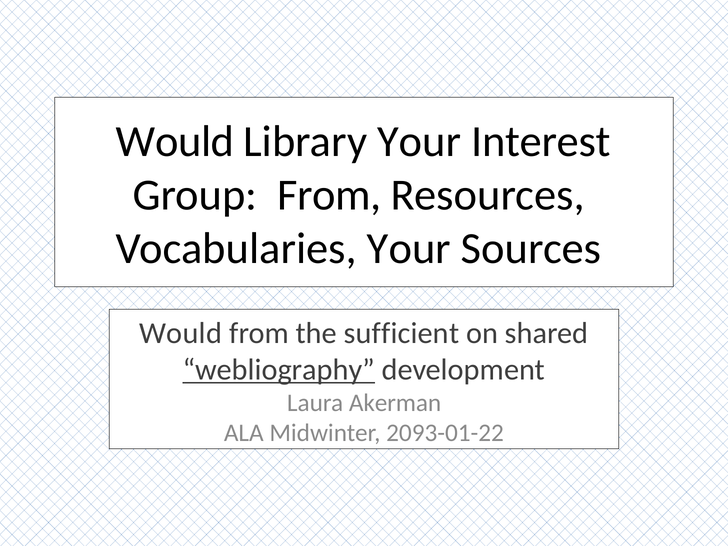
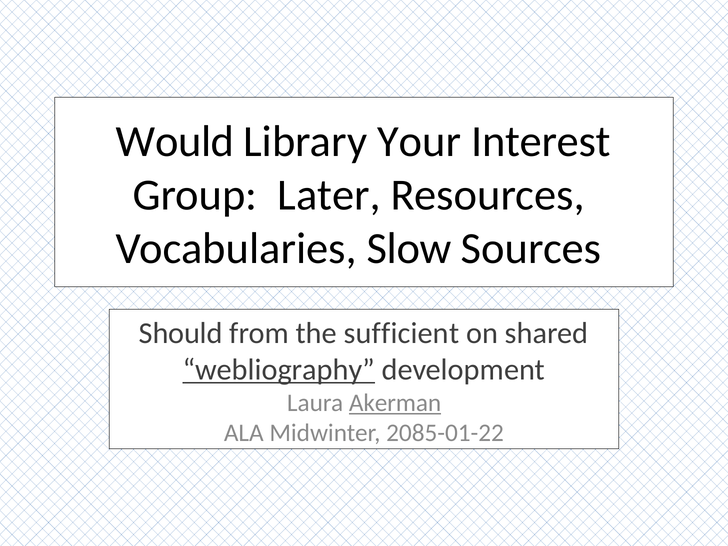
Group From: From -> Later
Vocabularies Your: Your -> Slow
Would at (181, 333): Would -> Should
Akerman underline: none -> present
2093-01-22: 2093-01-22 -> 2085-01-22
